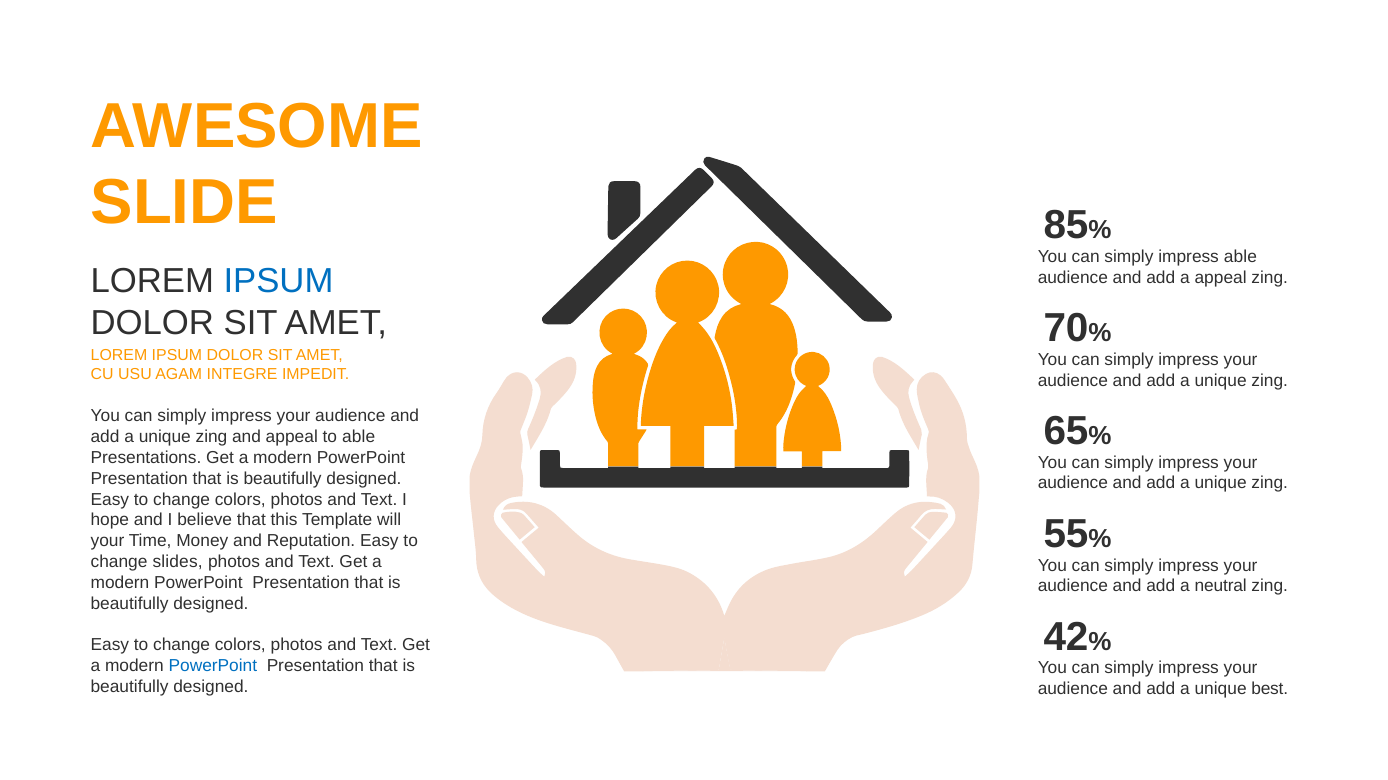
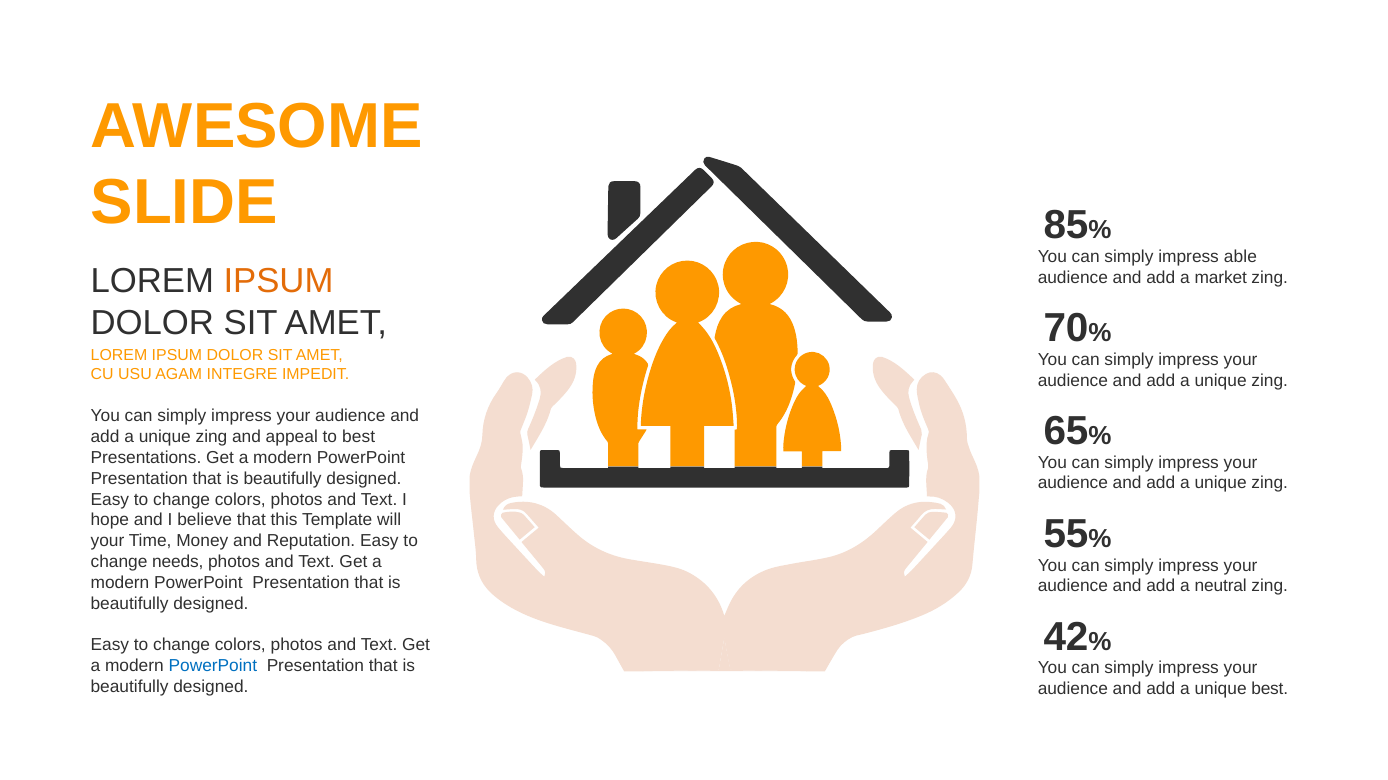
IPSUM at (279, 282) colour: blue -> orange
a appeal: appeal -> market
to able: able -> best
slides: slides -> needs
